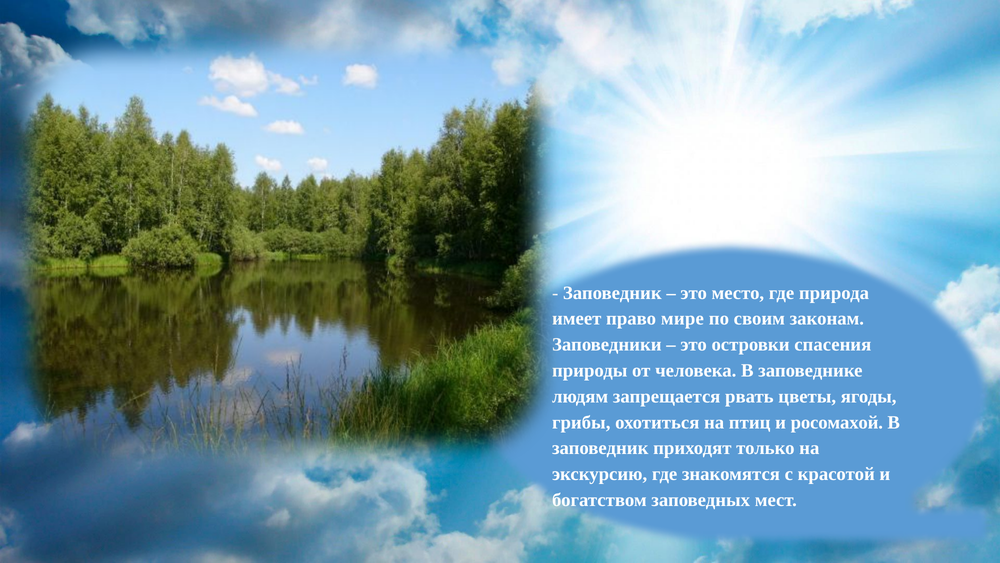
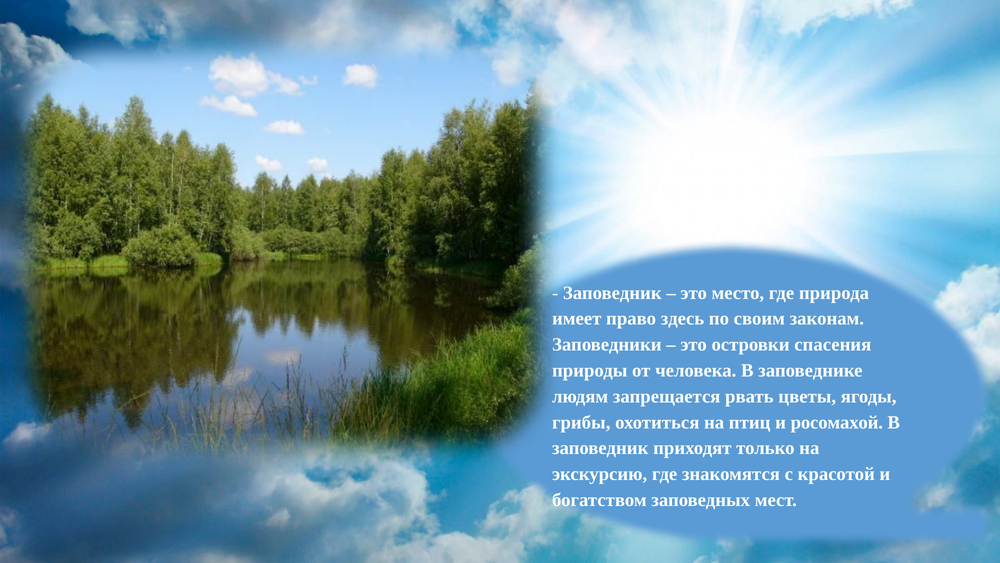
мире: мире -> здесь
